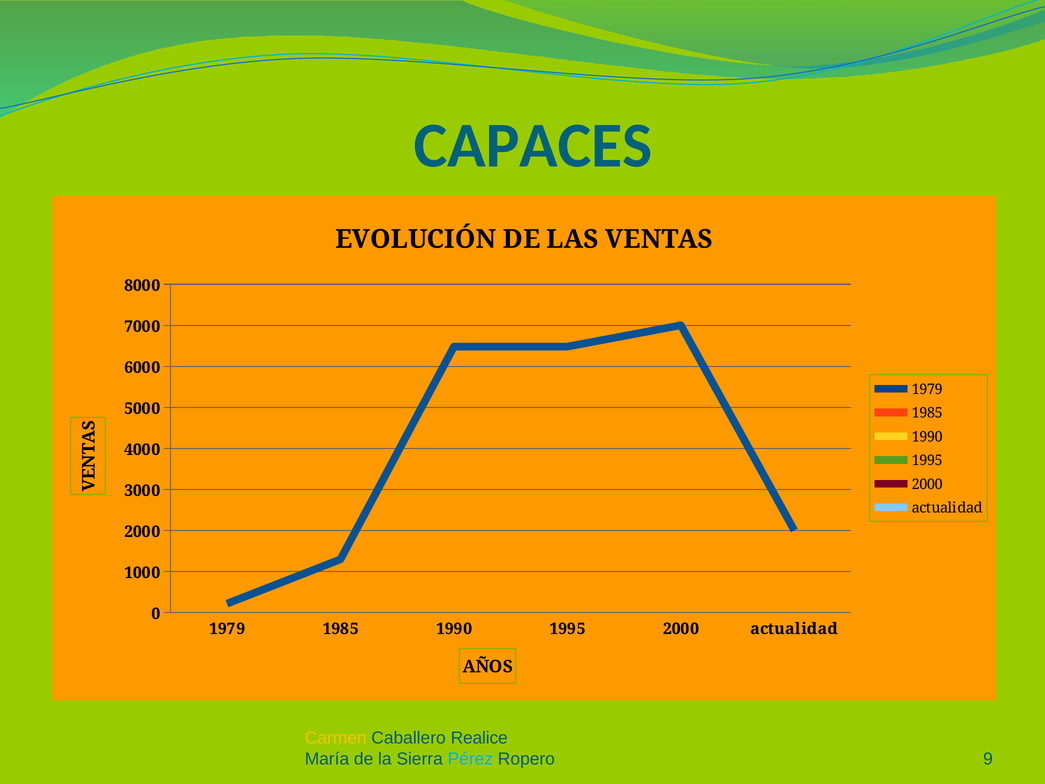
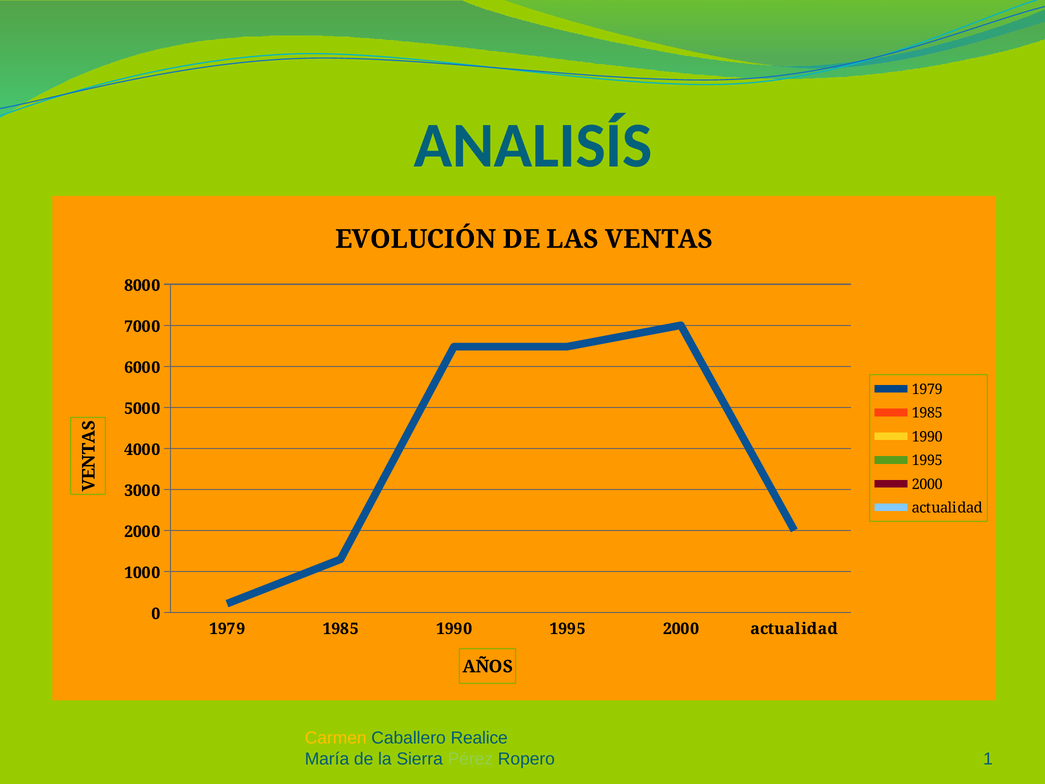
CAPACES: CAPACES -> ANALISÍS
Pérez colour: light blue -> light green
9: 9 -> 1
